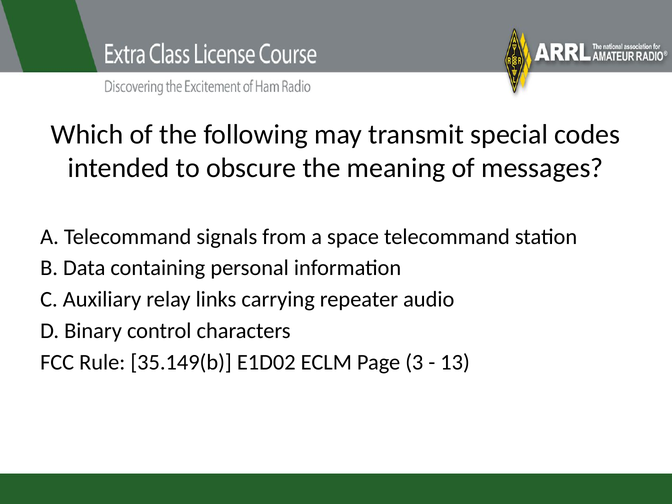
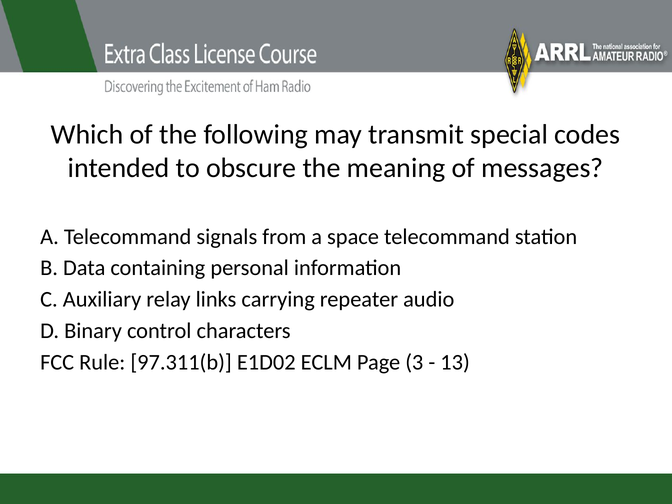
35.149(b: 35.149(b -> 97.311(b
